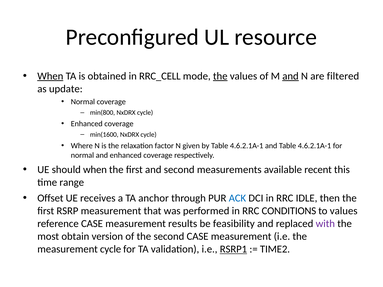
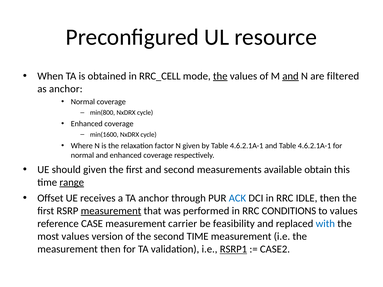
When at (50, 76) underline: present -> none
as update: update -> anchor
should when: when -> given
recent: recent -> obtain
range underline: none -> present
measurement at (111, 211) underline: none -> present
results: results -> carrier
with colour: purple -> blue
most obtain: obtain -> values
second CASE: CASE -> TIME
measurement cycle: cycle -> then
TIME2: TIME2 -> CASE2
